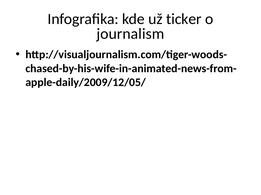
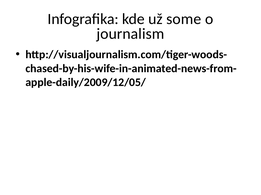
ticker: ticker -> some
